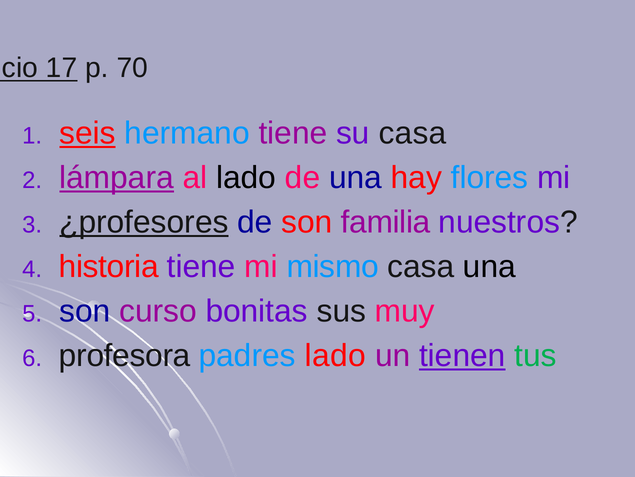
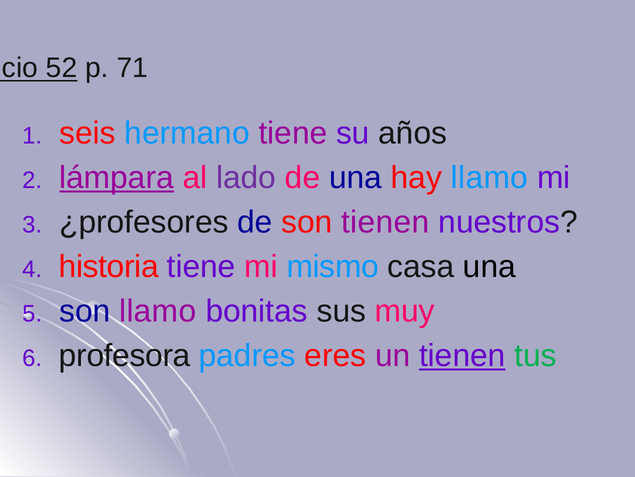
17: 17 -> 52
70: 70 -> 71
seis underline: present -> none
su casa: casa -> años
lado at (246, 178) colour: black -> purple
hay flores: flores -> llamo
¿profesores underline: present -> none
son familia: familia -> tienen
son curso: curso -> llamo
padres lado: lado -> eres
